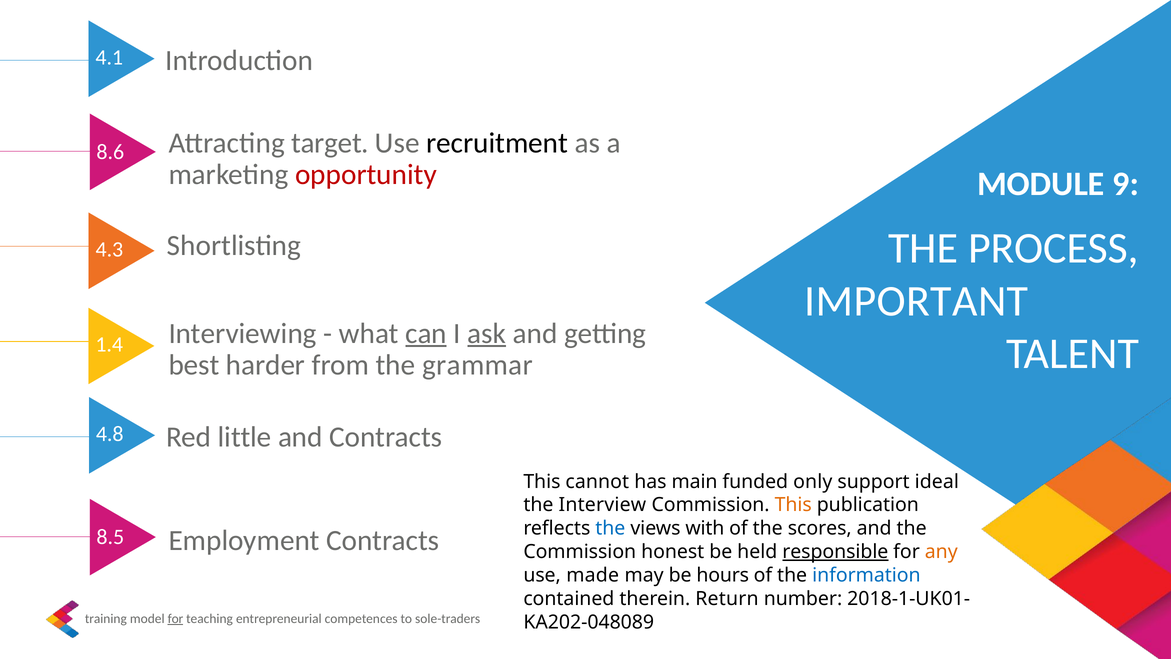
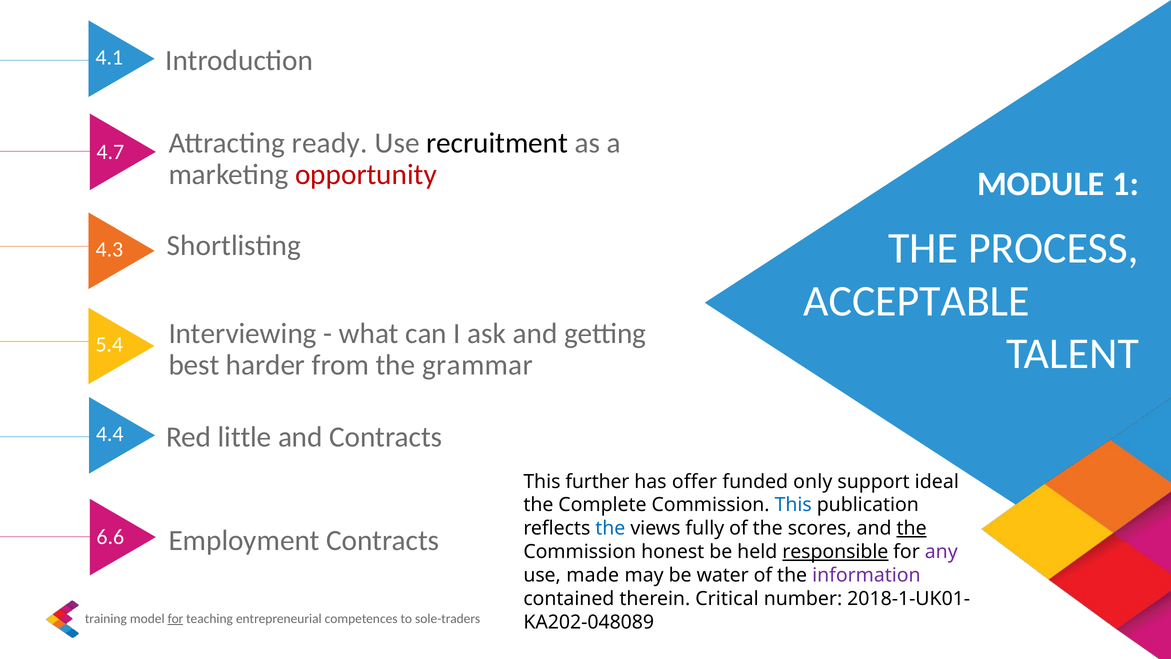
target: target -> ready
8.6: 8.6 -> 4.7
9: 9 -> 1
IMPORTANT: IMPORTANT -> ACCEPTABLE
1.4: 1.4 -> 5.4
can underline: present -> none
ask underline: present -> none
4.8: 4.8 -> 4.4
cannot: cannot -> further
main: main -> offer
Interview: Interview -> Complete
This at (793, 505) colour: orange -> blue
with: with -> fully
the at (912, 528) underline: none -> present
8.5: 8.5 -> 6.6
any colour: orange -> purple
hours: hours -> water
information colour: blue -> purple
Return: Return -> Critical
